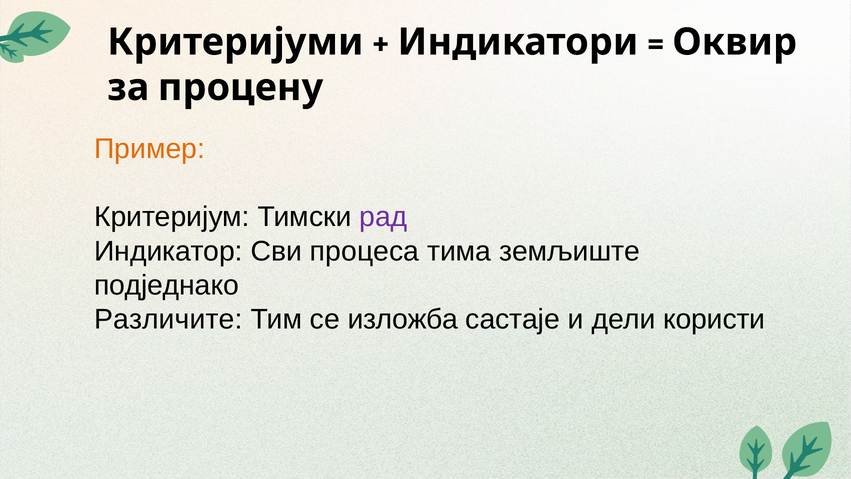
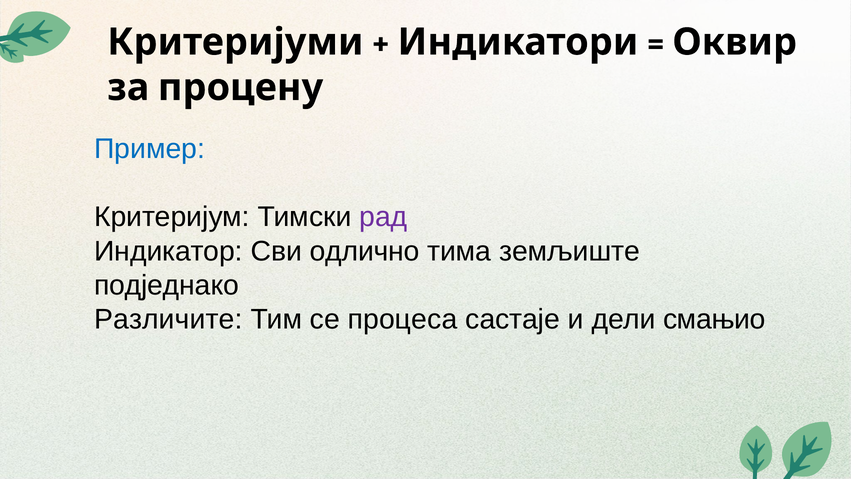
Пример colour: orange -> blue
процеса: процеса -> одлично
изложба: изложба -> процеса
користи: користи -> смањио
